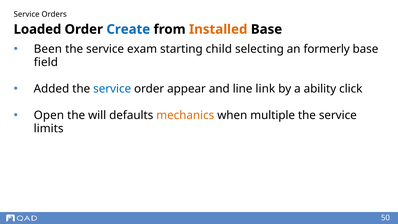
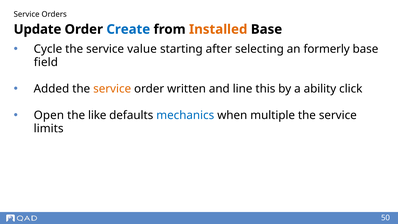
Loaded: Loaded -> Update
Been: Been -> Cycle
exam: exam -> value
child: child -> after
service at (112, 89) colour: blue -> orange
appear: appear -> written
link: link -> this
will: will -> like
mechanics colour: orange -> blue
